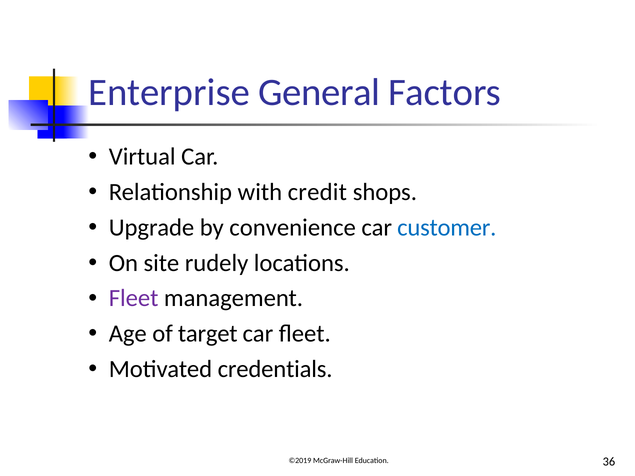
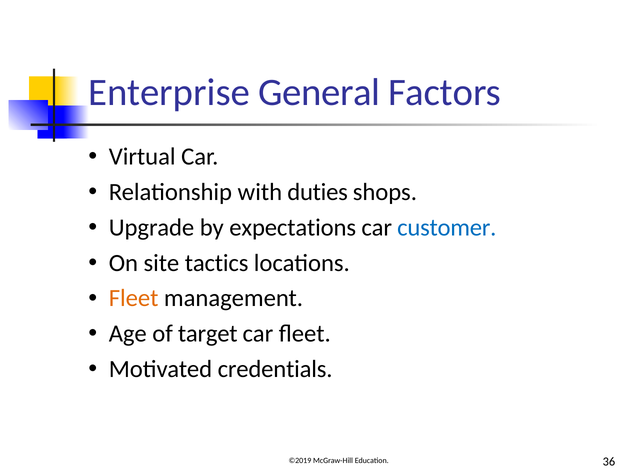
credit: credit -> duties
convenience: convenience -> expectations
rudely: rudely -> tactics
Fleet at (134, 298) colour: purple -> orange
